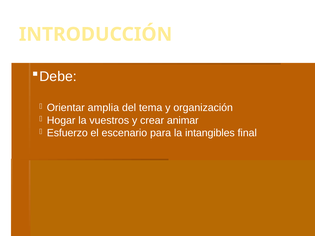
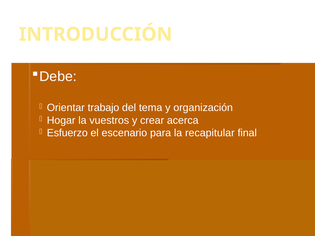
amplia: amplia -> trabajo
animar: animar -> acerca
intangibles: intangibles -> recapitular
